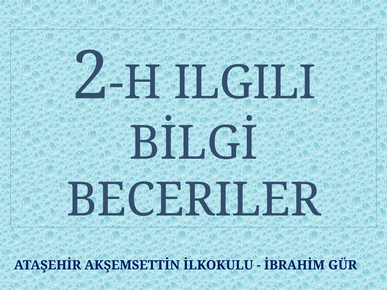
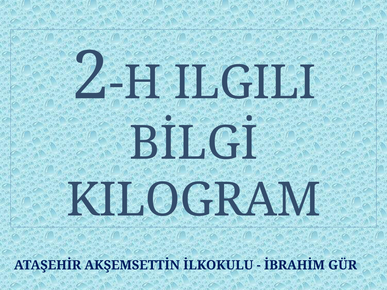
BECERILER: BECERILER -> KILOGRAM
